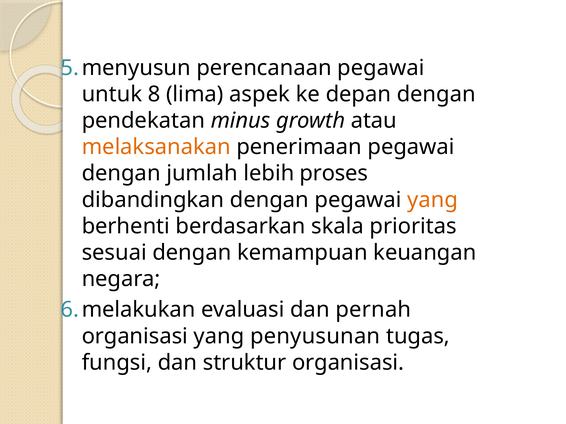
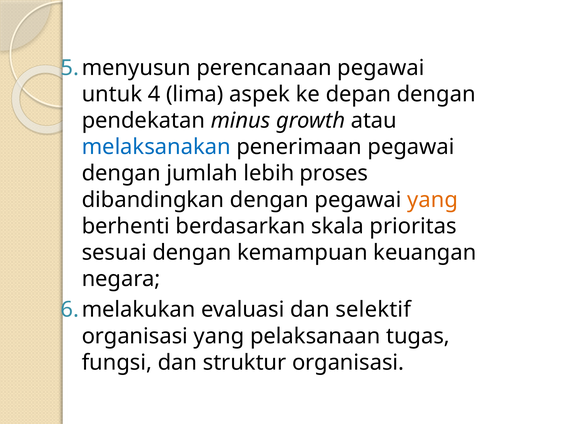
8: 8 -> 4
melaksanakan colour: orange -> blue
pernah: pernah -> selektif
penyusunan: penyusunan -> pelaksanaan
